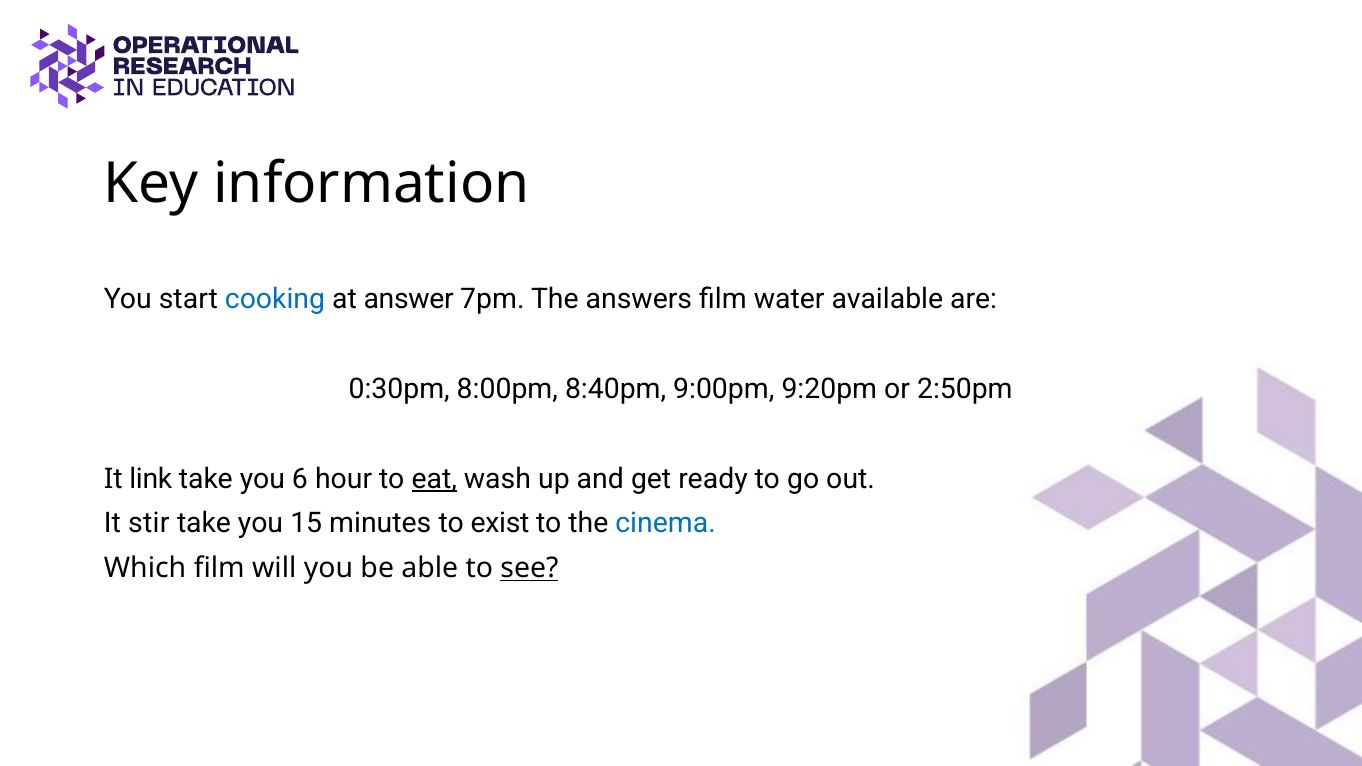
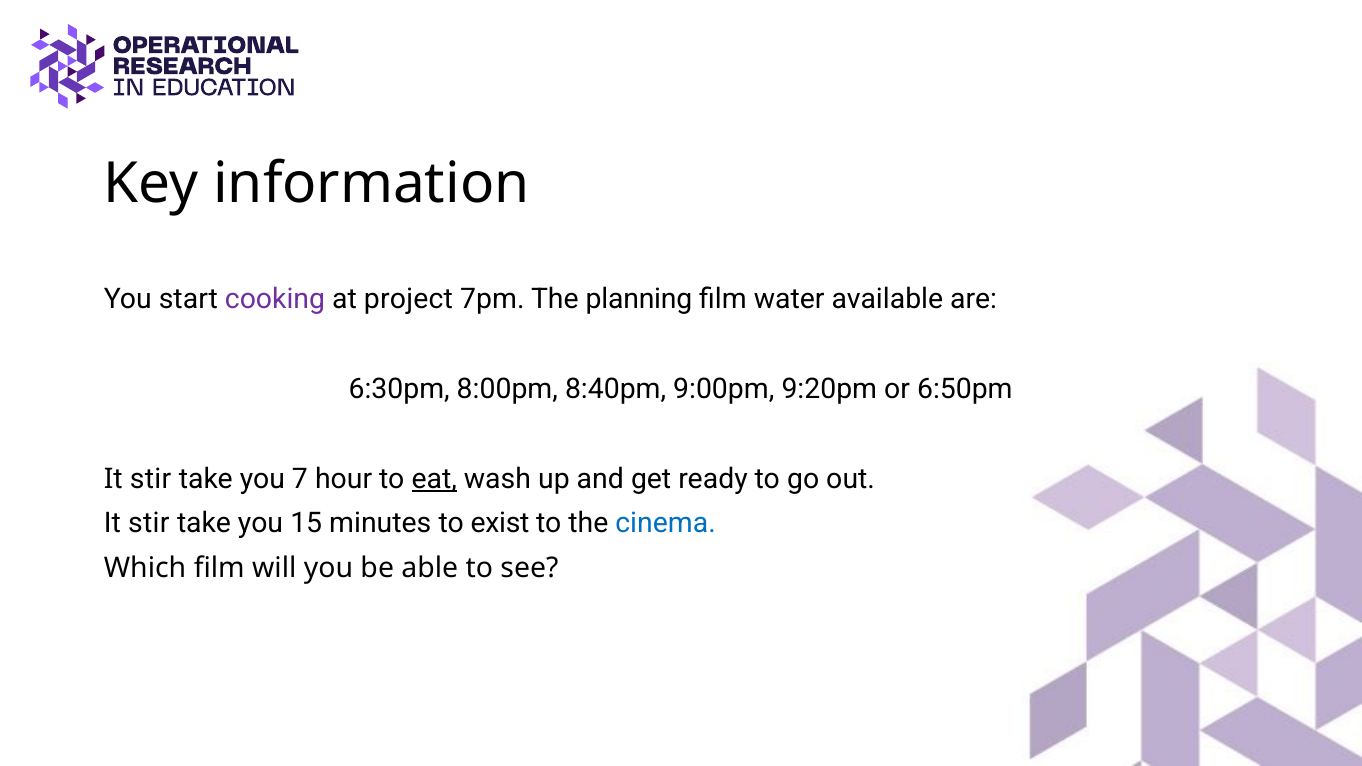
cooking colour: blue -> purple
answer: answer -> project
answers: answers -> planning
0:30pm: 0:30pm -> 6:30pm
2:50pm: 2:50pm -> 6:50pm
link at (151, 479): link -> stir
6: 6 -> 7
see underline: present -> none
